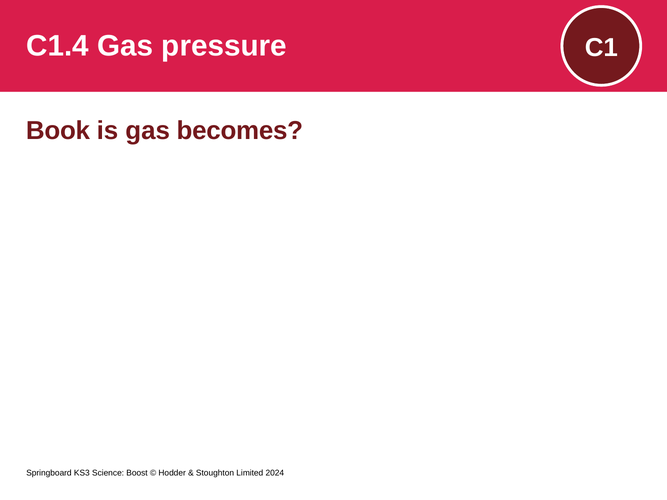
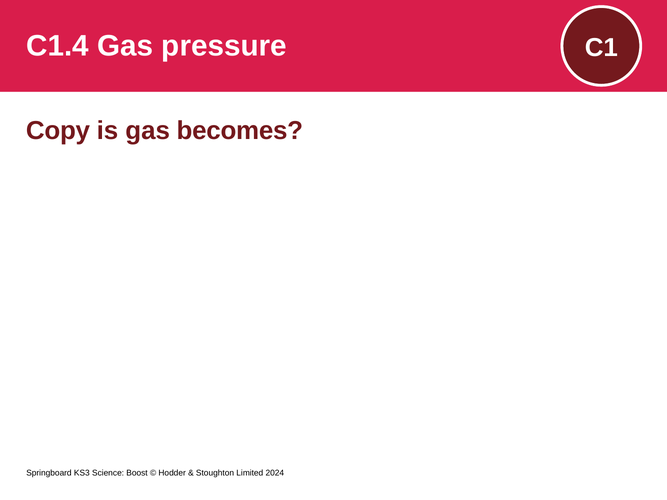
Book: Book -> Copy
